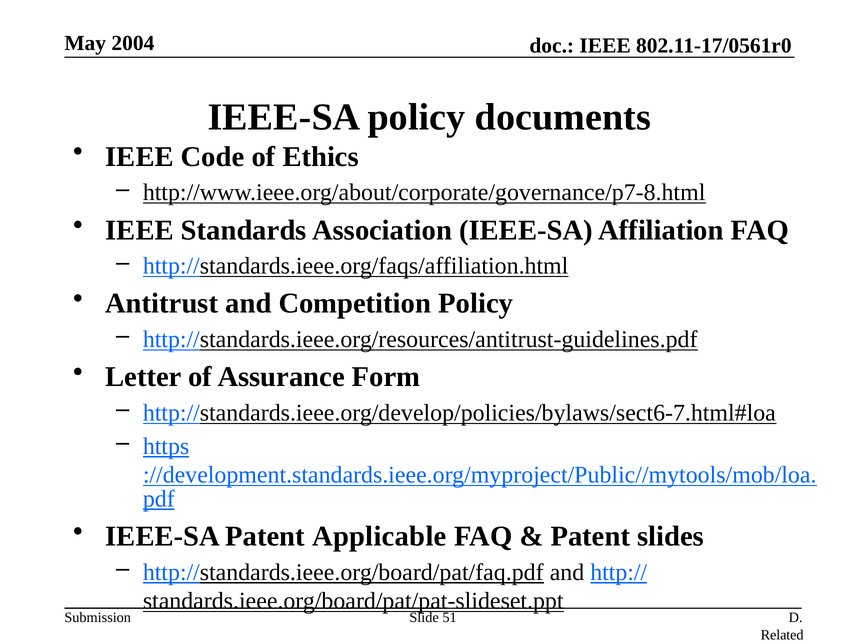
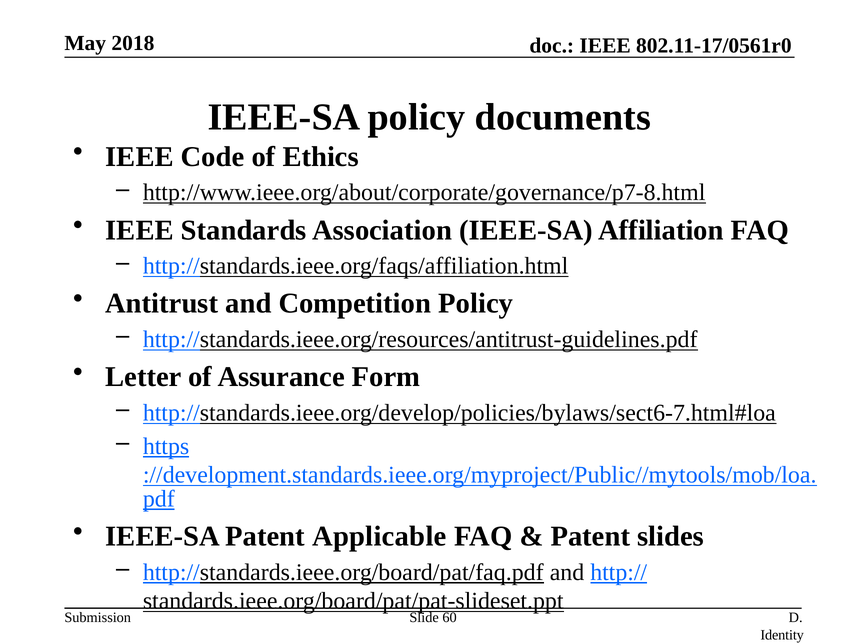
2004: 2004 -> 2018
51: 51 -> 60
Related: Related -> Identity
